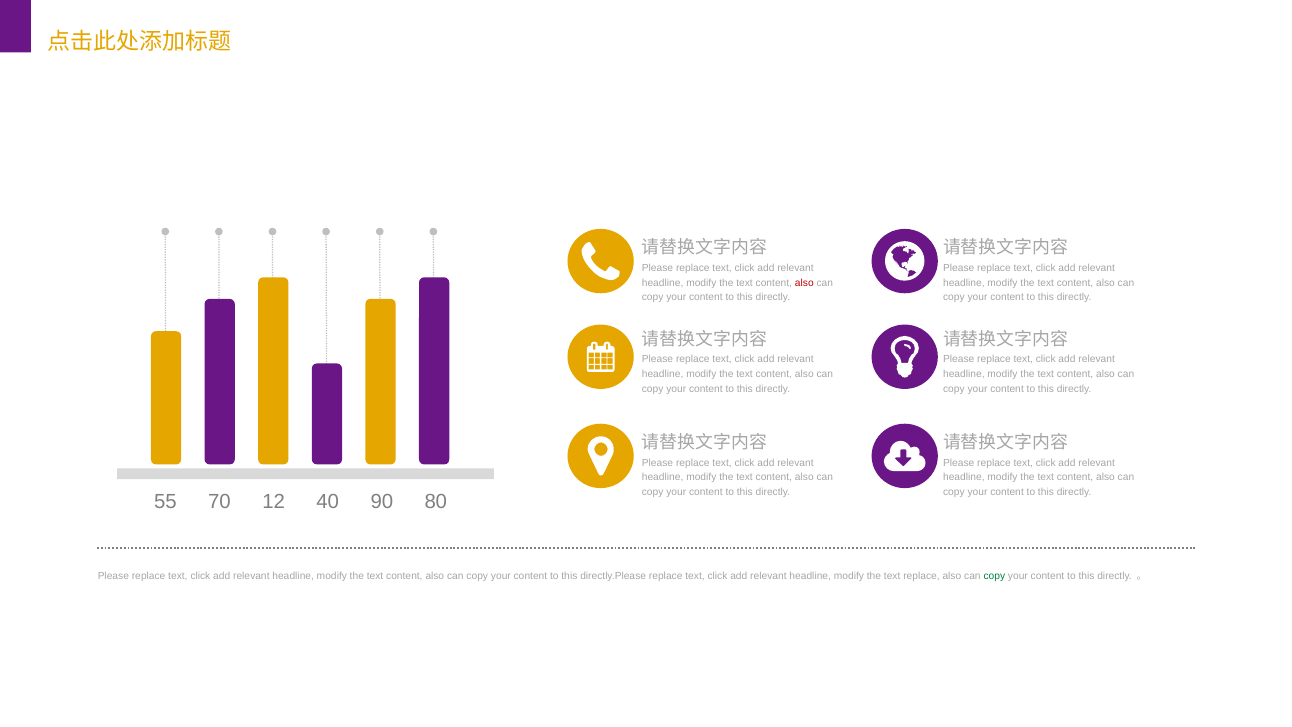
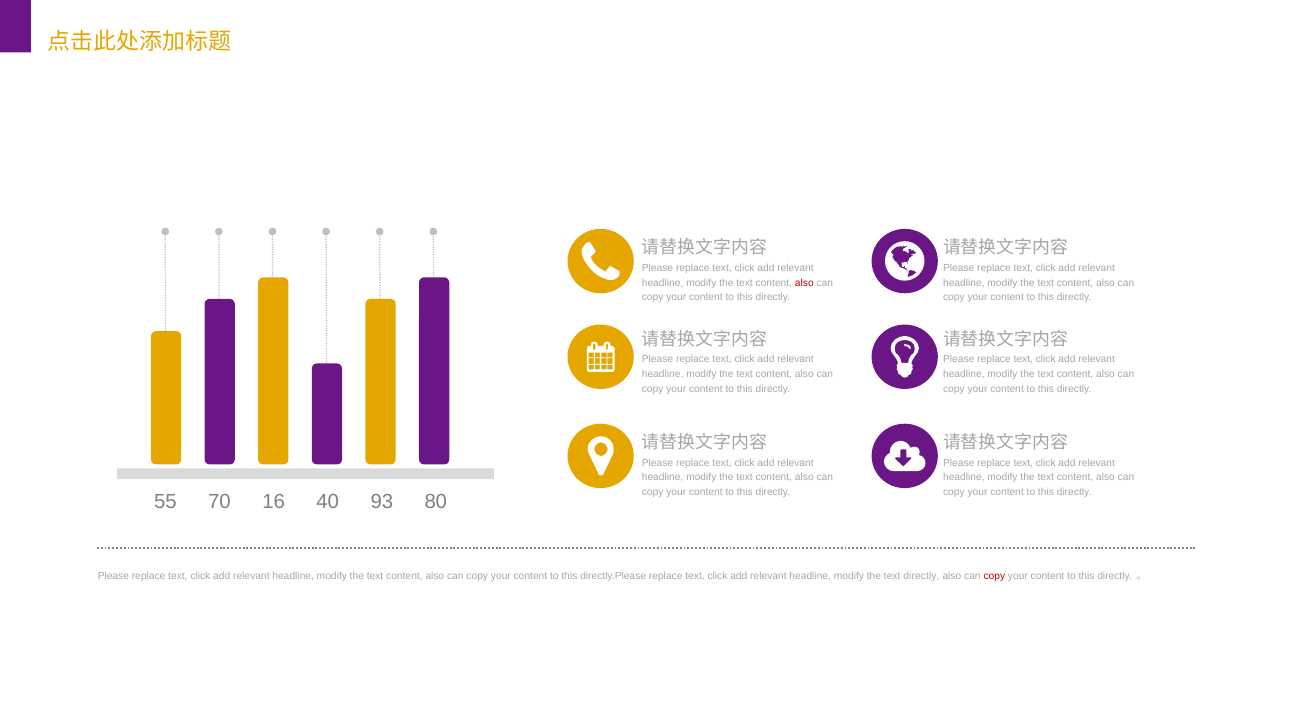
12: 12 -> 16
90: 90 -> 93
text replace: replace -> directly
copy at (994, 576) colour: green -> red
